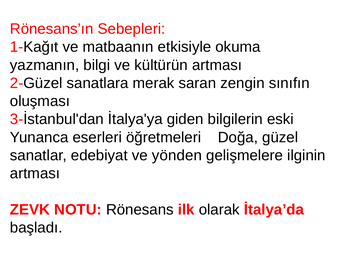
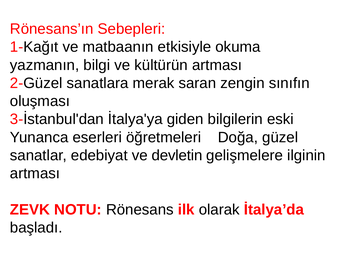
yönden: yönden -> devletin
